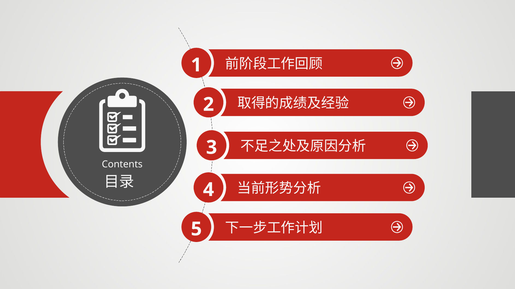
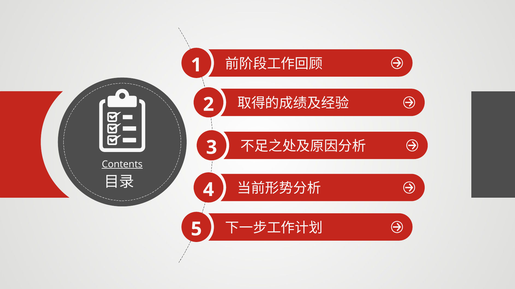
Contents underline: none -> present
